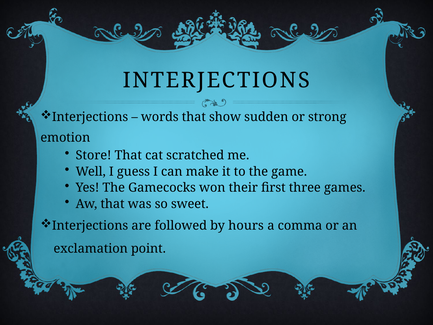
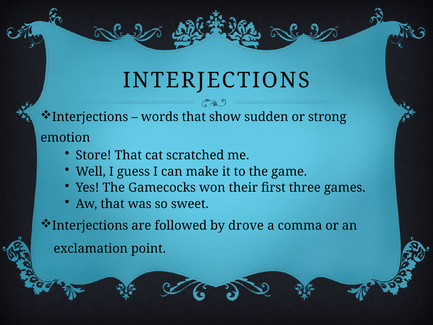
hours: hours -> drove
